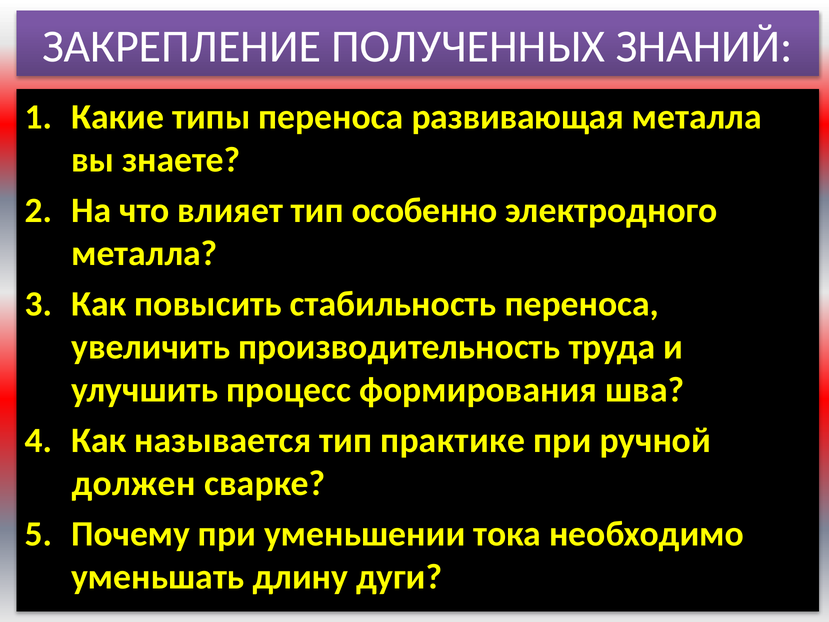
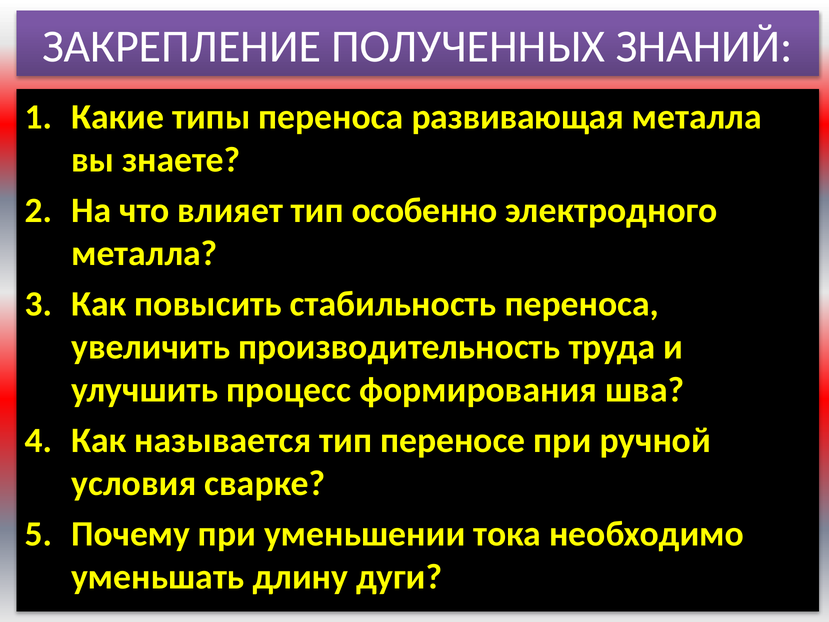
практике: практике -> переносе
должен: должен -> условия
